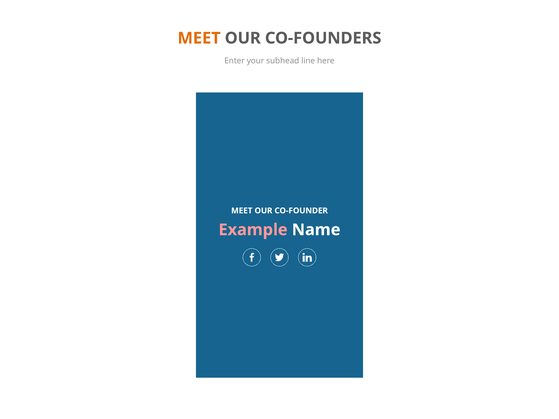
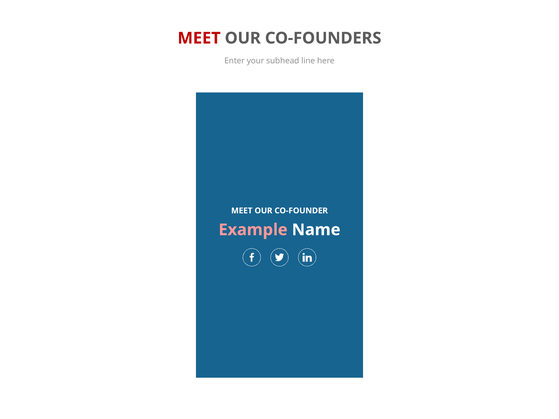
MEET at (199, 38) colour: orange -> red
